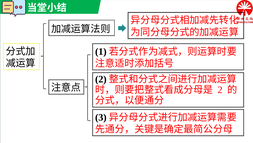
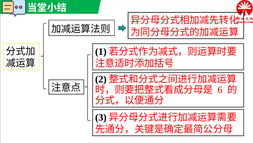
2 at (220, 89): 2 -> 6
